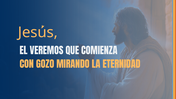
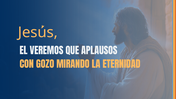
COMIENZA: COMIENZA -> APLAUSOS
